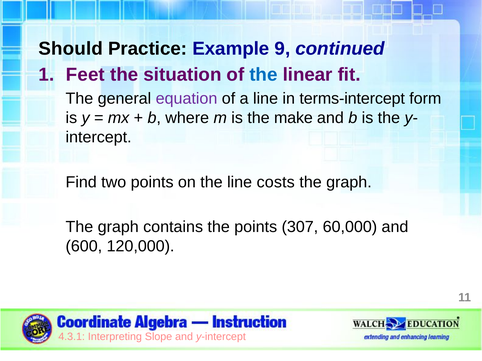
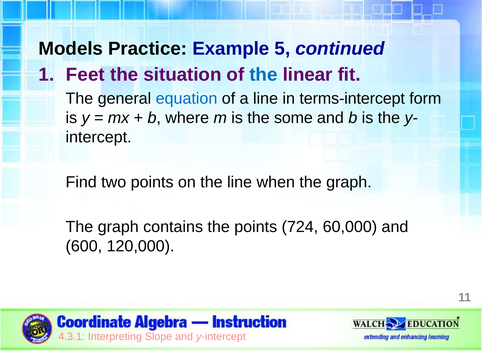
Should: Should -> Models
9: 9 -> 5
equation colour: purple -> blue
make: make -> some
costs: costs -> when
307: 307 -> 724
